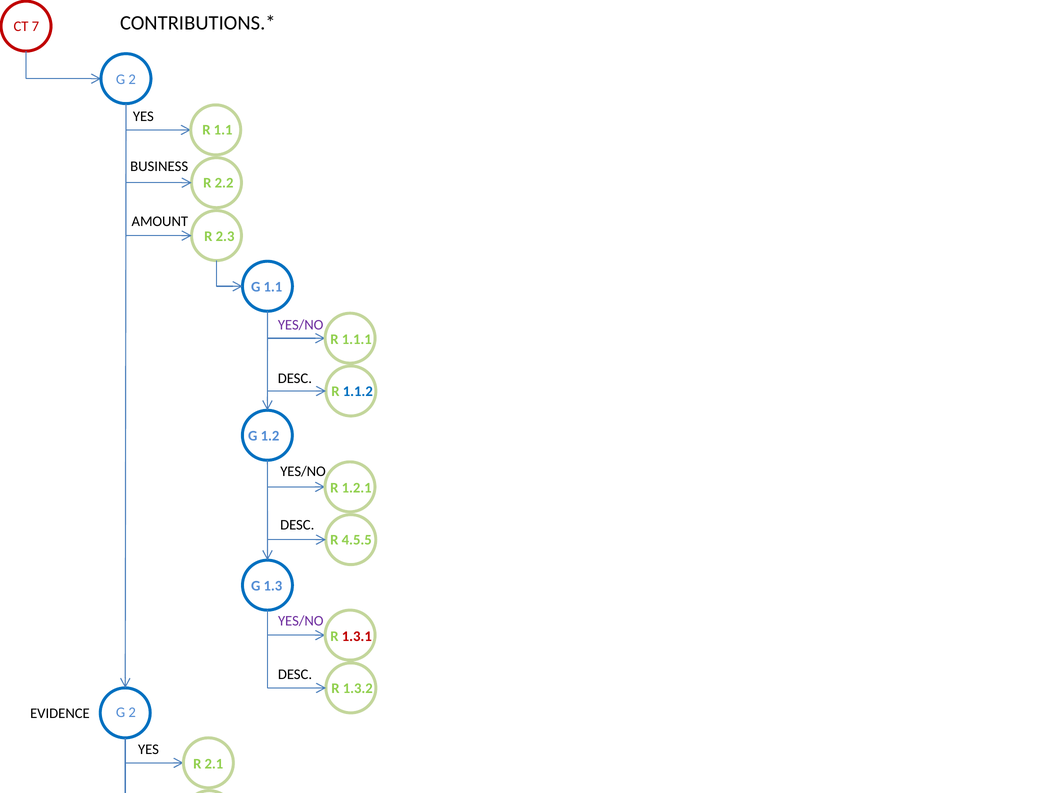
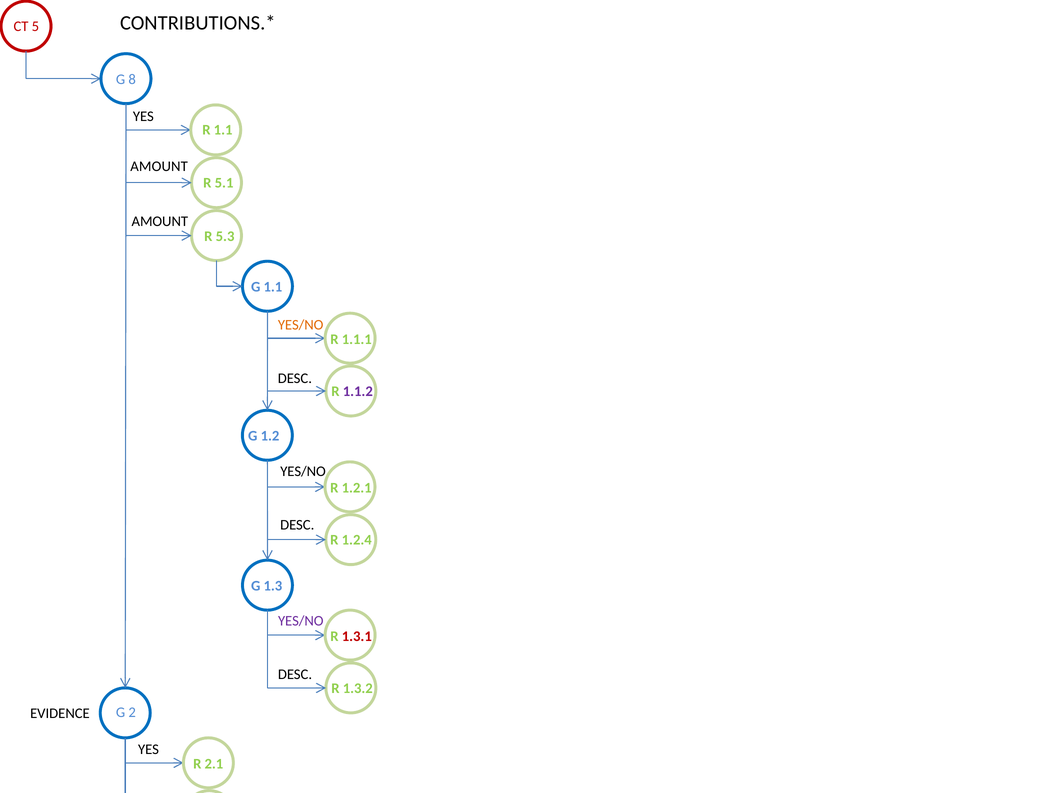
7: 7 -> 5
2 at (132, 79): 2 -> 8
BUSINESS at (159, 166): BUSINESS -> AMOUNT
2.2: 2.2 -> 5.1
2.3: 2.3 -> 5.3
YES/NO at (301, 325) colour: purple -> orange
1.1.2 colour: blue -> purple
4.5.5: 4.5.5 -> 1.2.4
